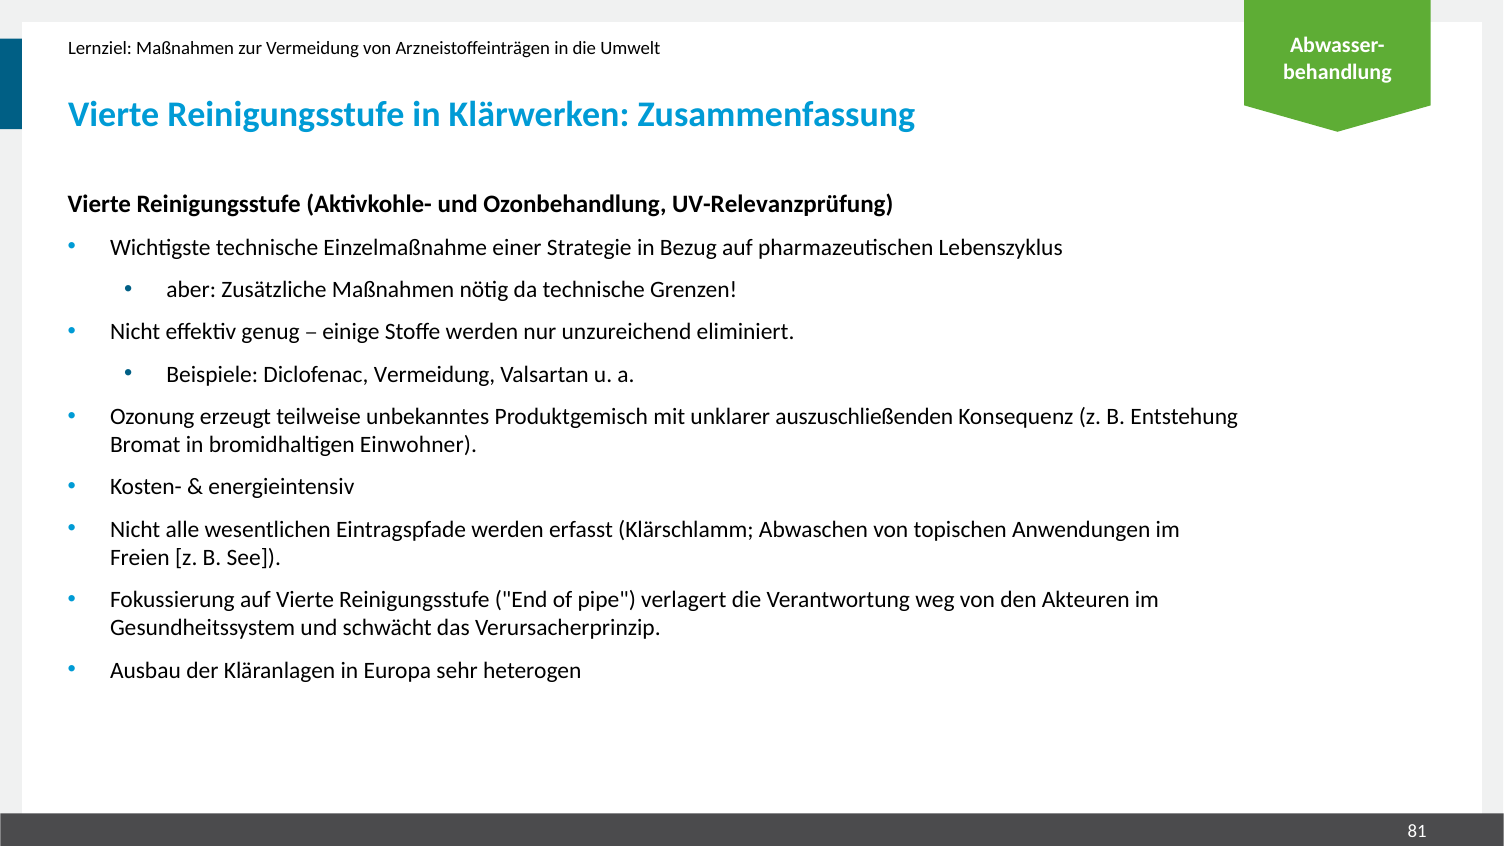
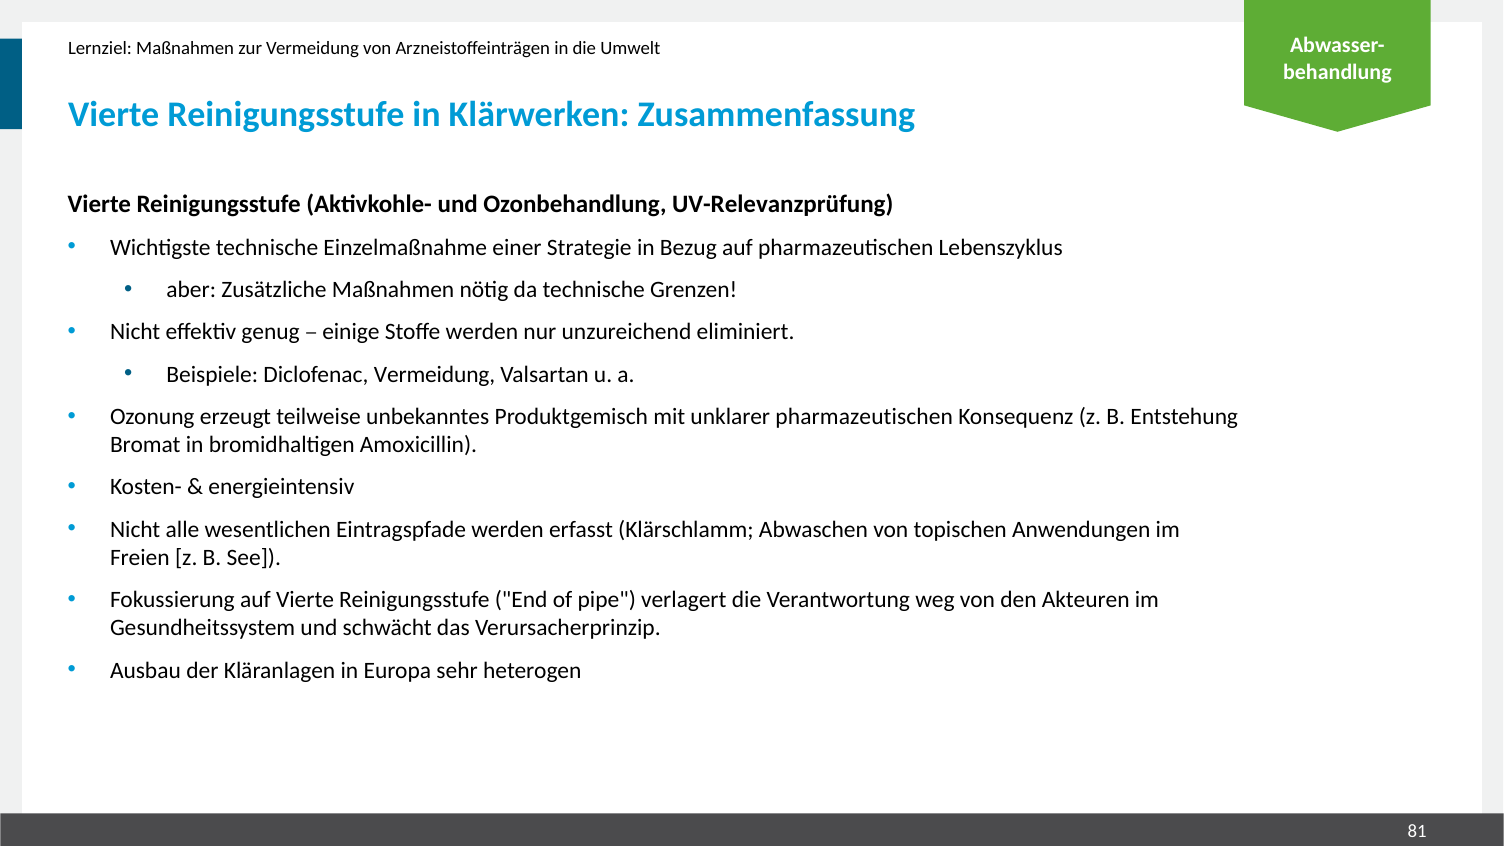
unklarer auszuschließenden: auszuschließenden -> pharmazeutischen
Einwohner: Einwohner -> Amoxicillin
